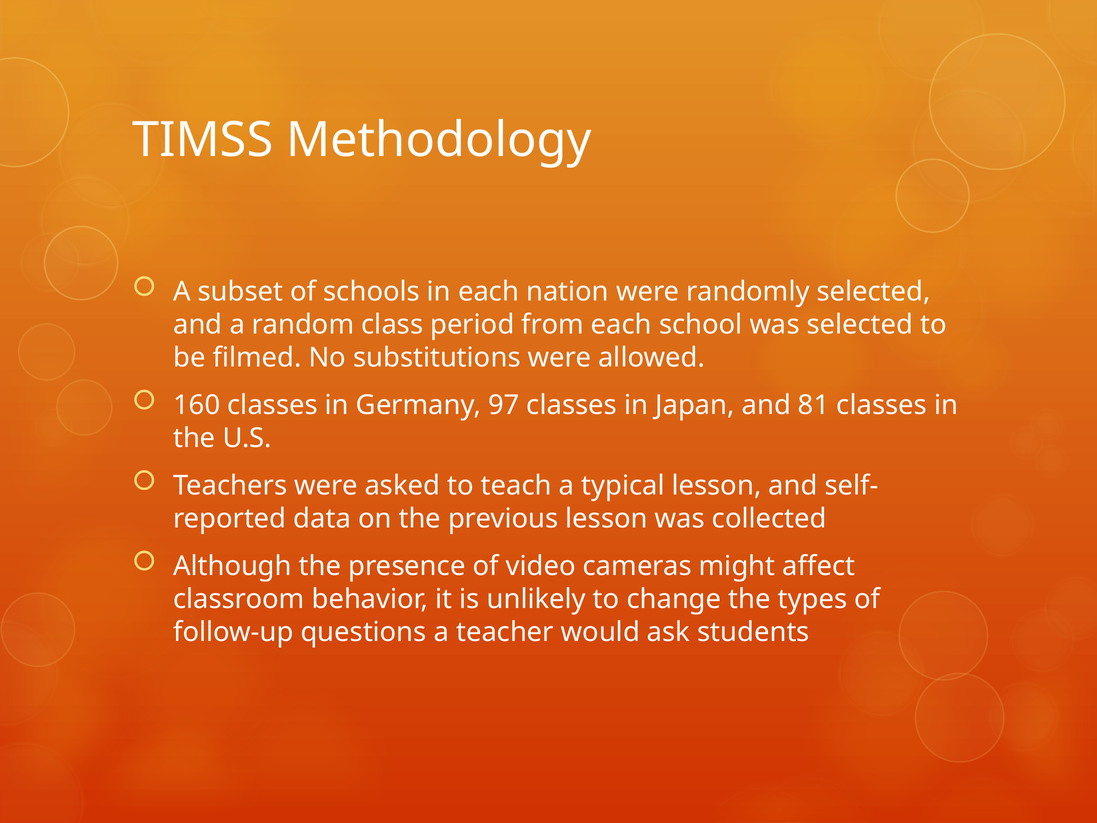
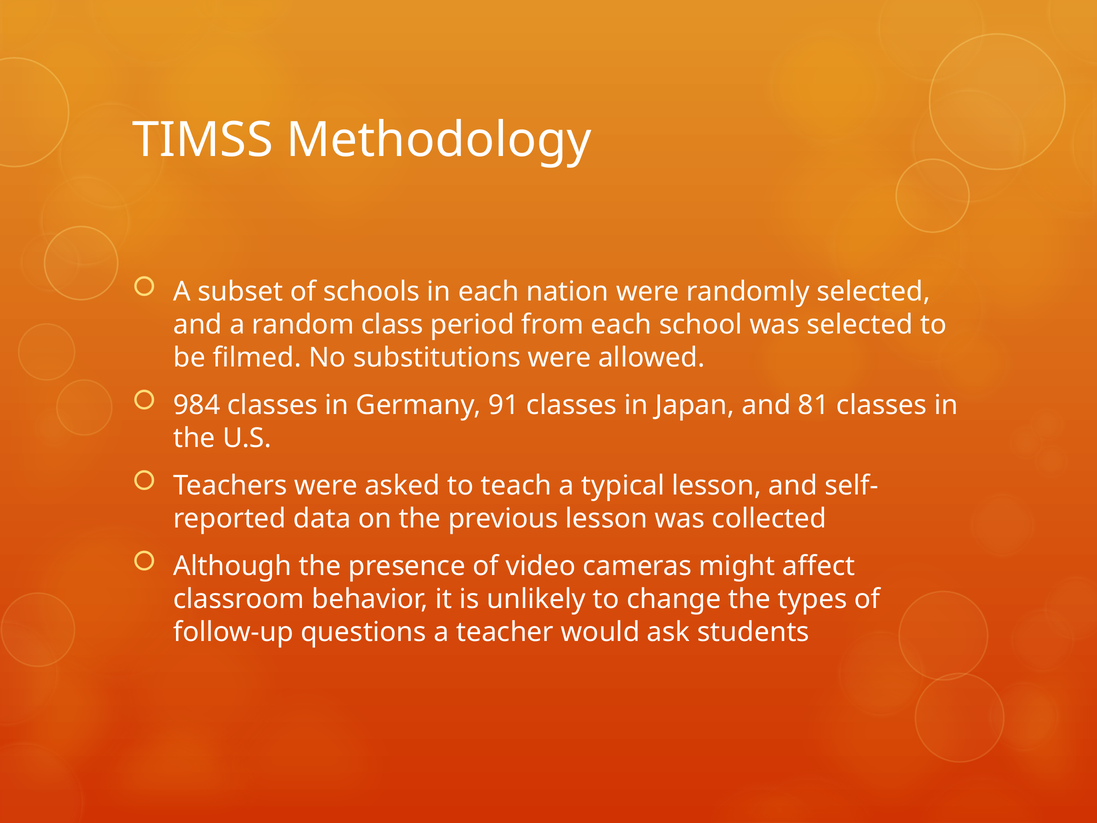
160: 160 -> 984
97: 97 -> 91
